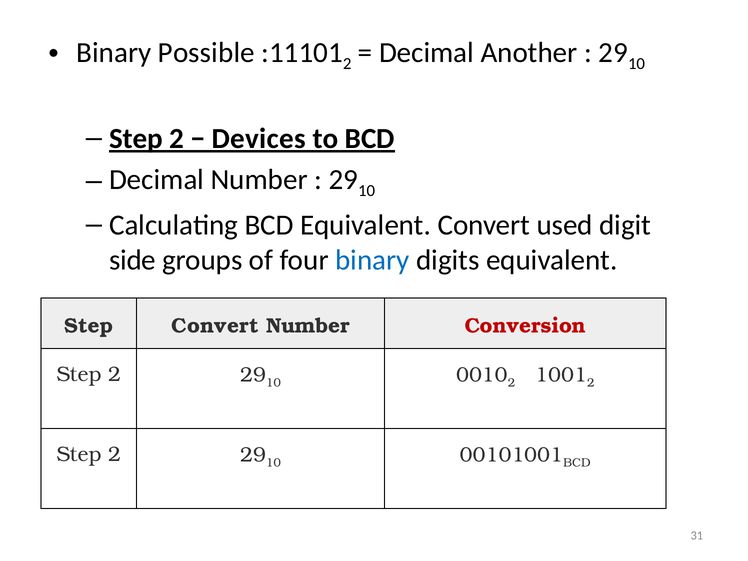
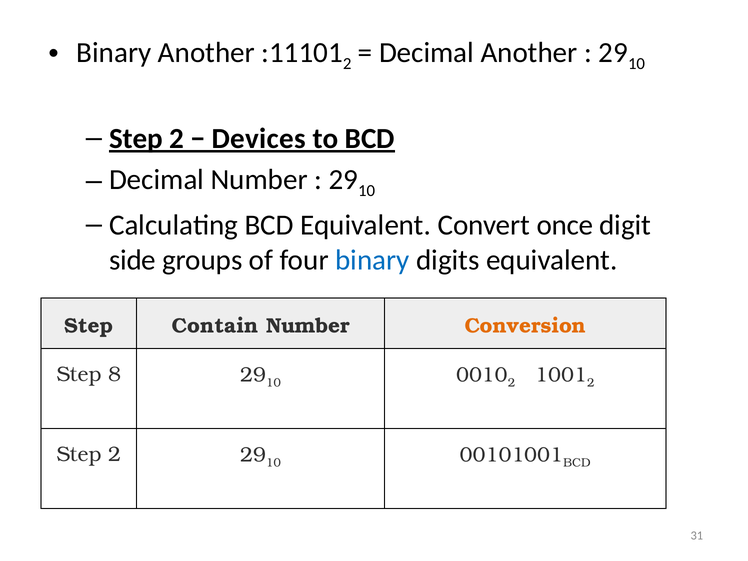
Binary Possible: Possible -> Another
used: used -> once
Step Convert: Convert -> Contain
Conversion colour: red -> orange
2 at (115, 374): 2 -> 8
